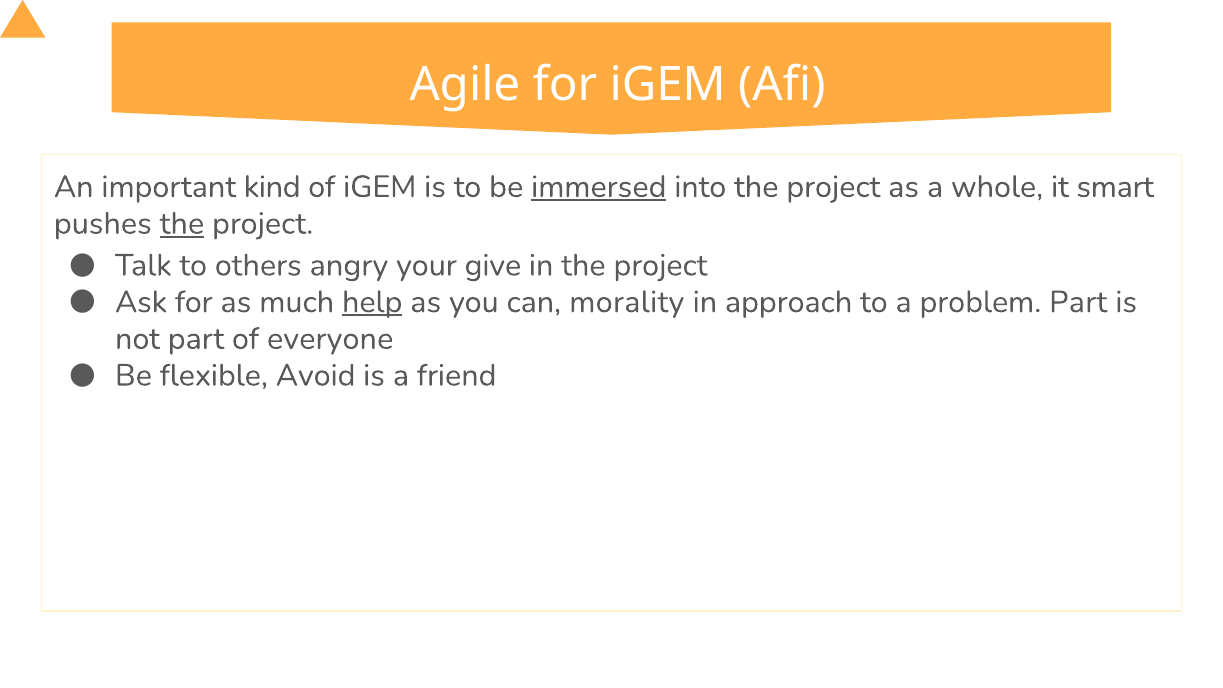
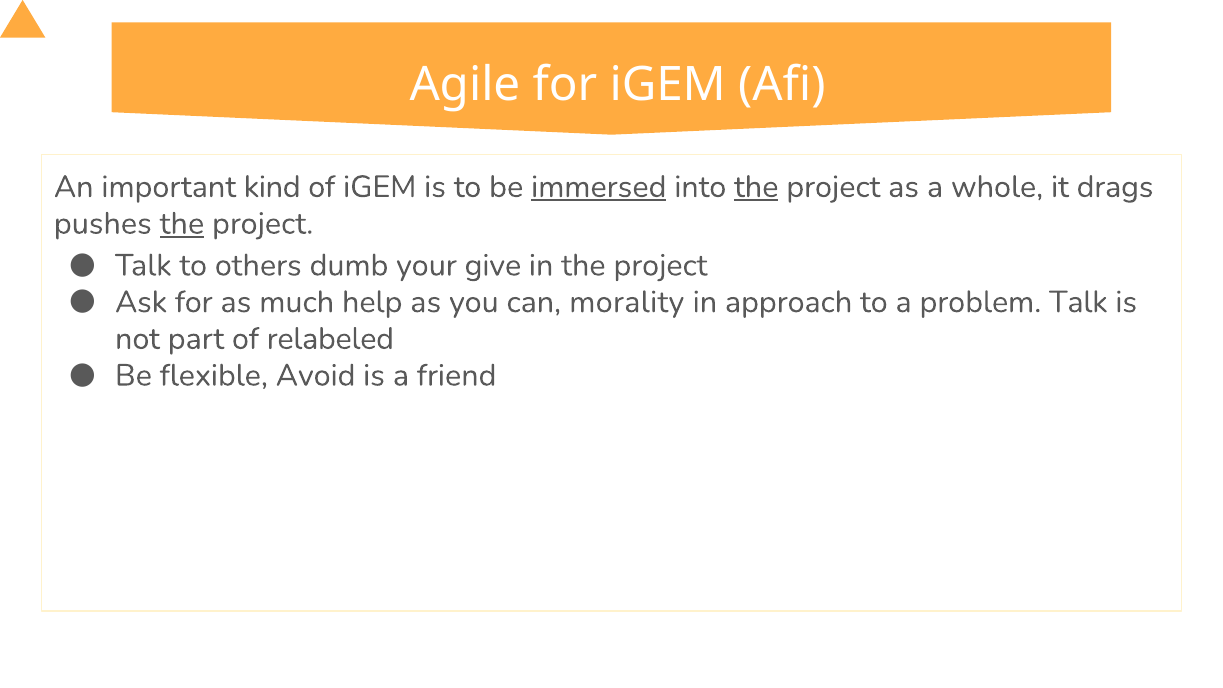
the at (756, 187) underline: none -> present
smart: smart -> drags
angry: angry -> dumb
help underline: present -> none
problem Part: Part -> Talk
everyone: everyone -> relabeled
